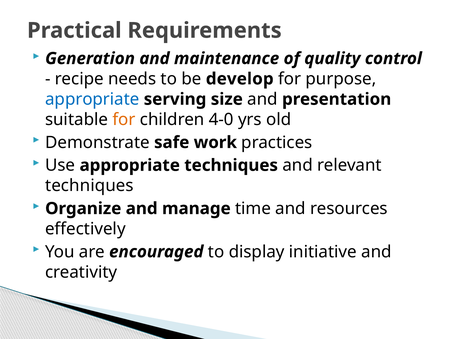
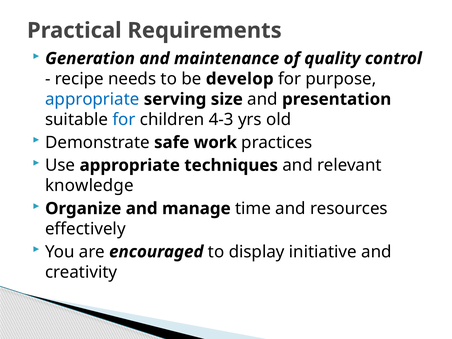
for at (124, 120) colour: orange -> blue
4-0: 4-0 -> 4-3
techniques at (89, 186): techniques -> knowledge
